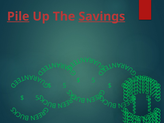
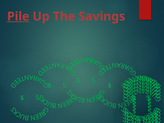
Savings underline: present -> none
